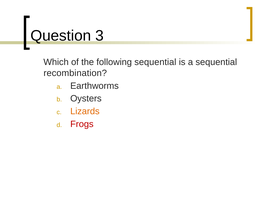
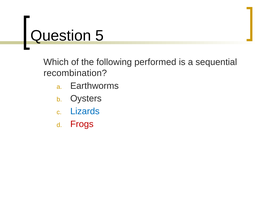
3: 3 -> 5
following sequential: sequential -> performed
Lizards colour: orange -> blue
